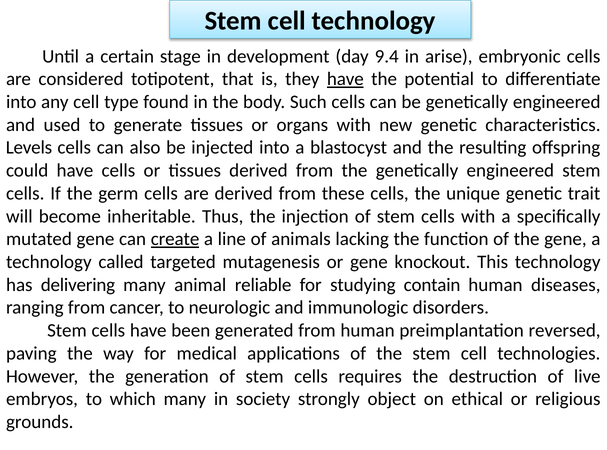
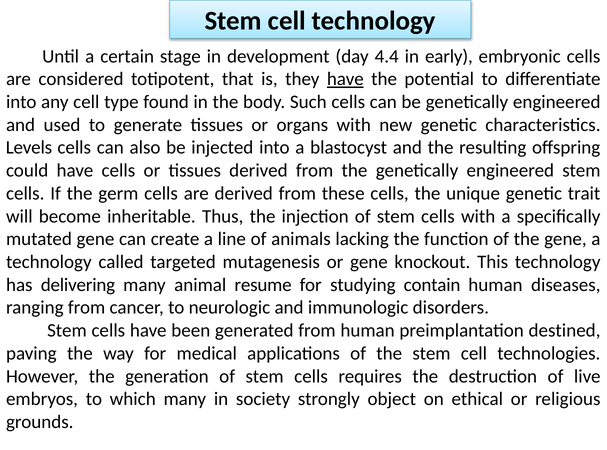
9.4: 9.4 -> 4.4
arise: arise -> early
create underline: present -> none
reliable: reliable -> resume
reversed: reversed -> destined
